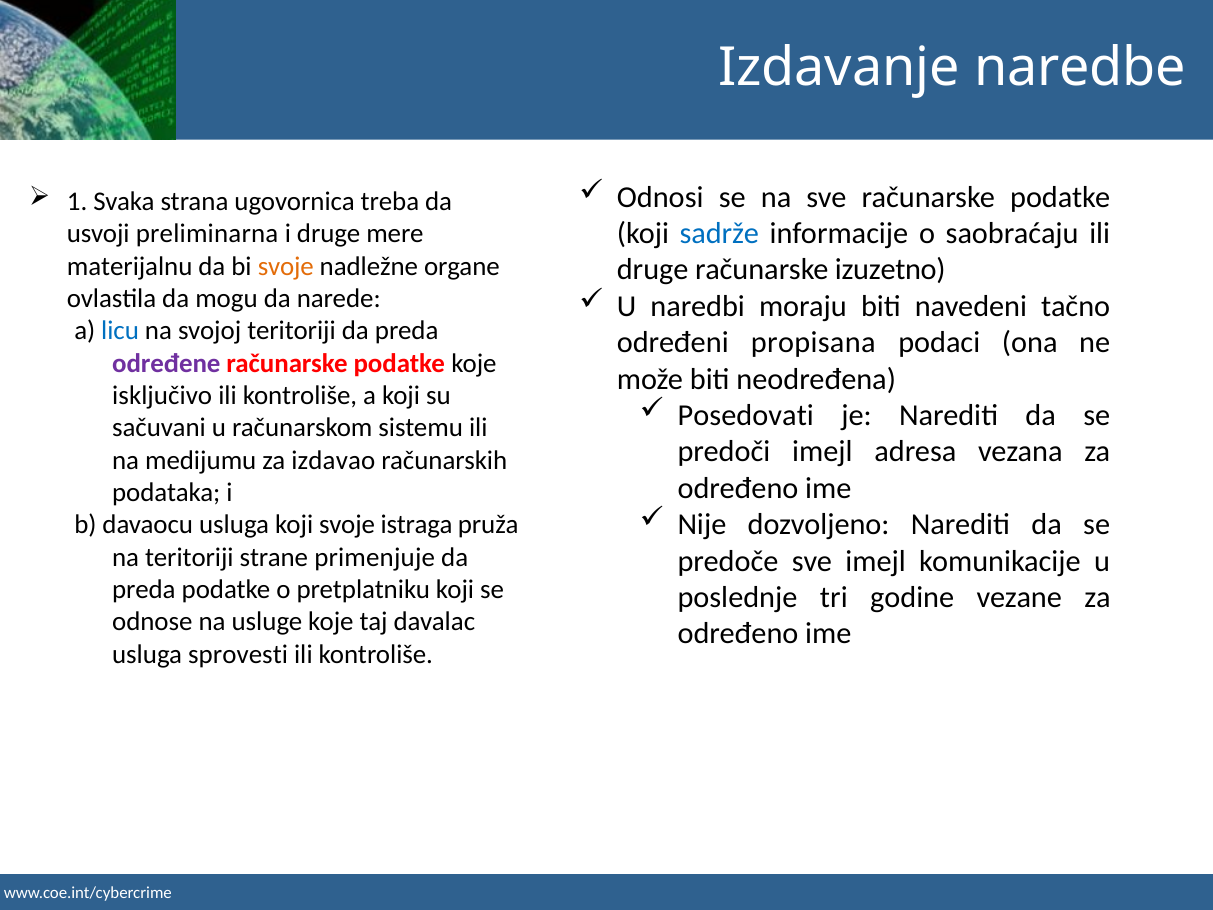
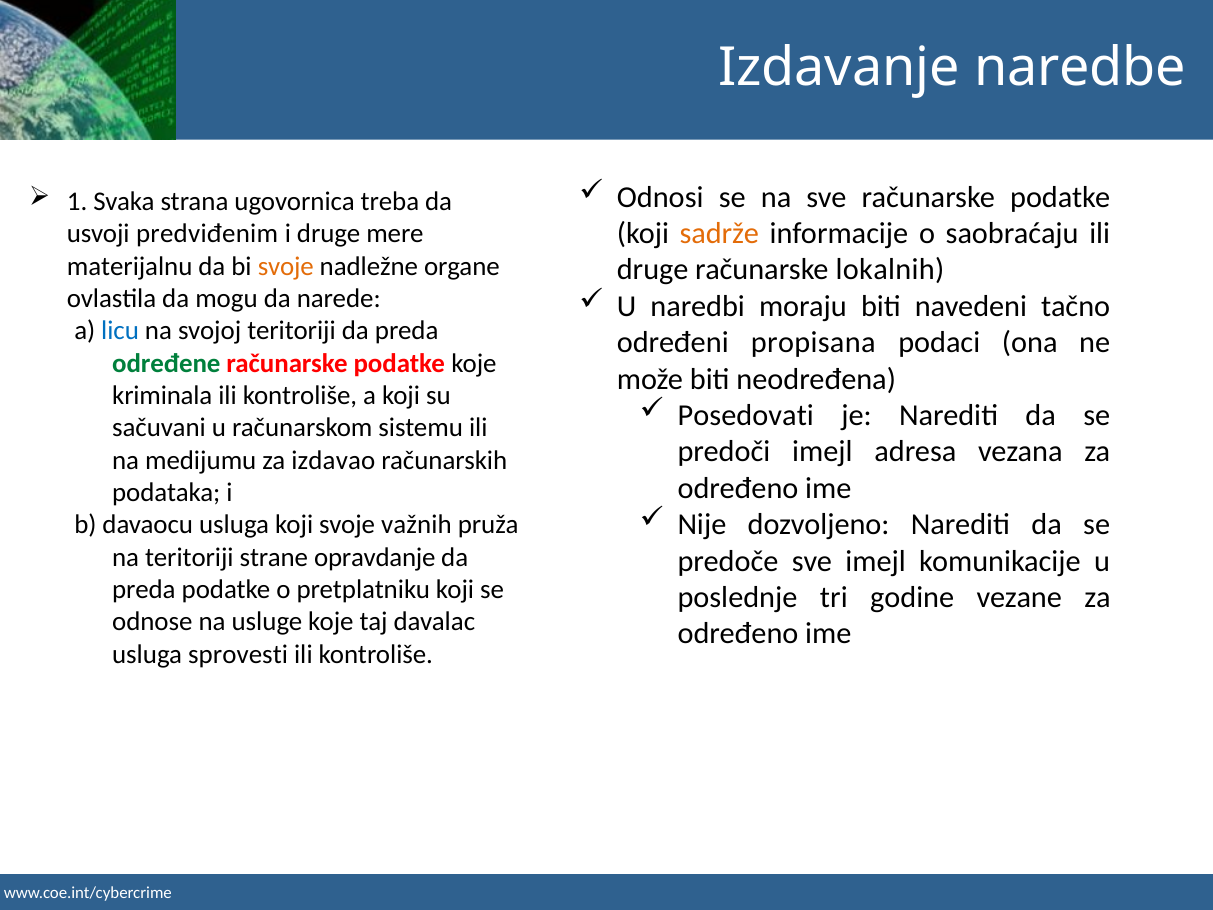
sadrže colour: blue -> orange
preliminarna: preliminarna -> predviđenim
izuzetno: izuzetno -> lokalnih
određene colour: purple -> green
isključivo: isključivo -> kriminala
istraga: istraga -> važnih
primenjuje: primenjuje -> opravdanje
